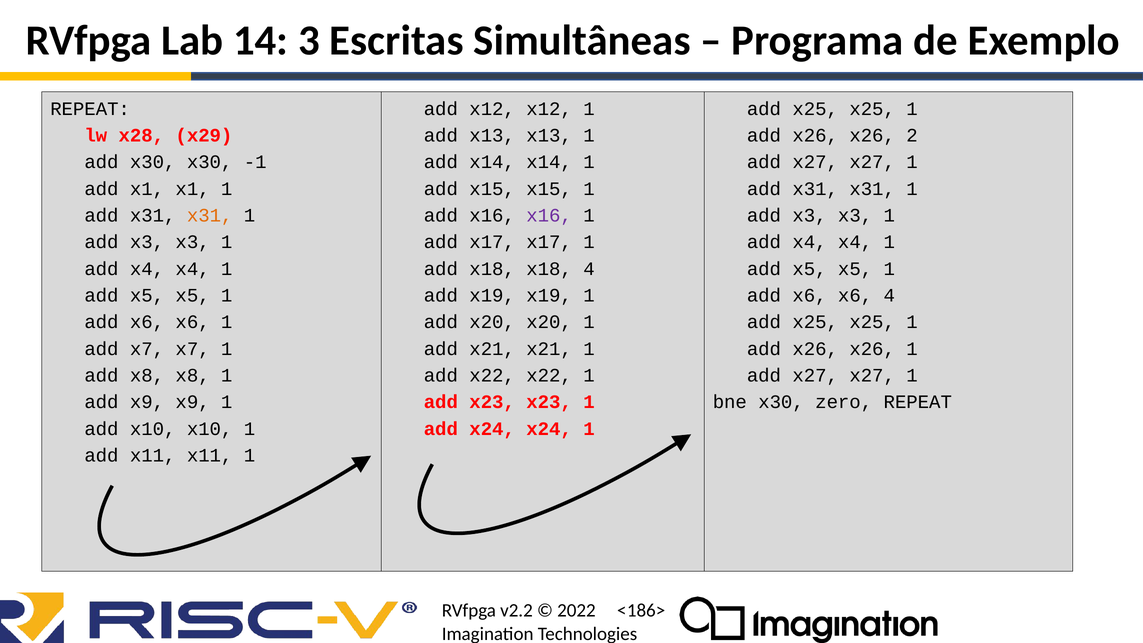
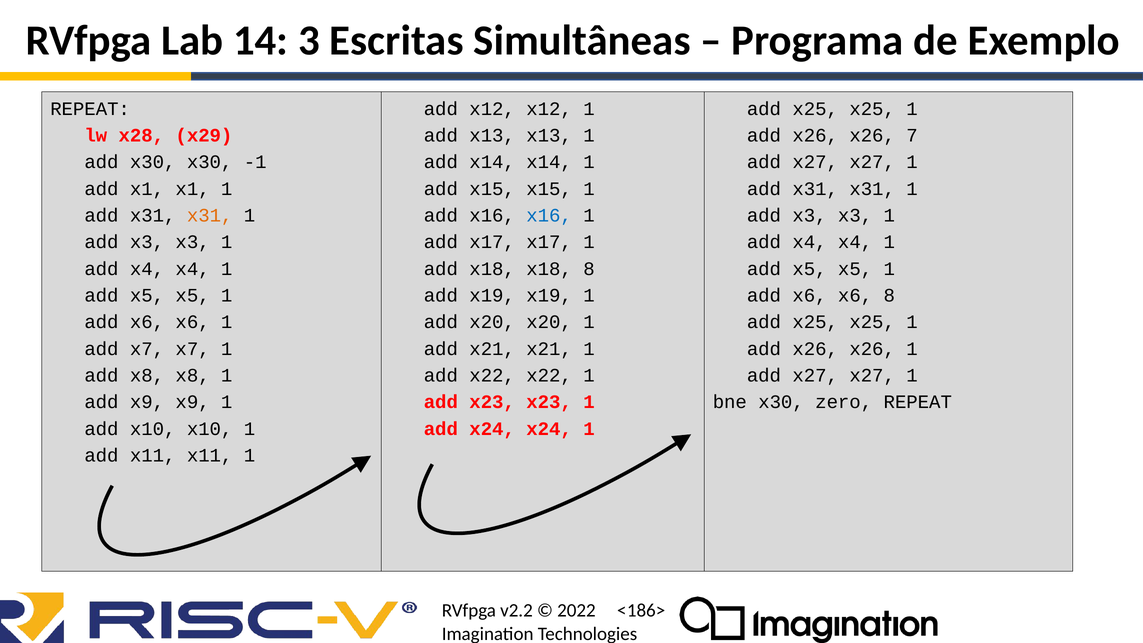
2: 2 -> 7
x16 at (549, 215) colour: purple -> blue
x18 4: 4 -> 8
x6 4: 4 -> 8
